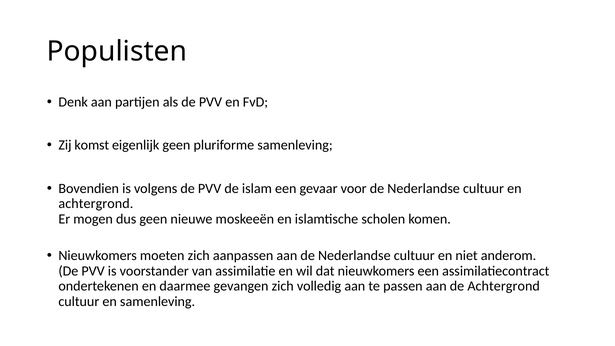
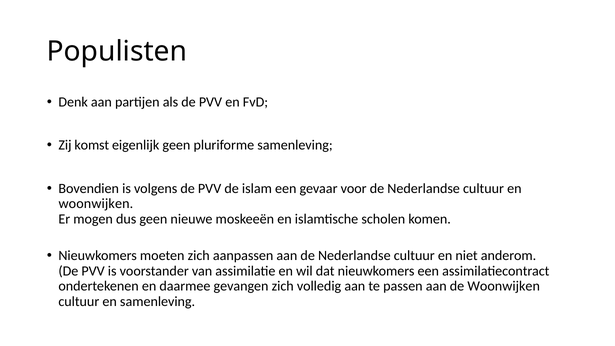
achtergrond at (96, 204): achtergrond -> woonwijken
de Achtergrond: Achtergrond -> Woonwijken
